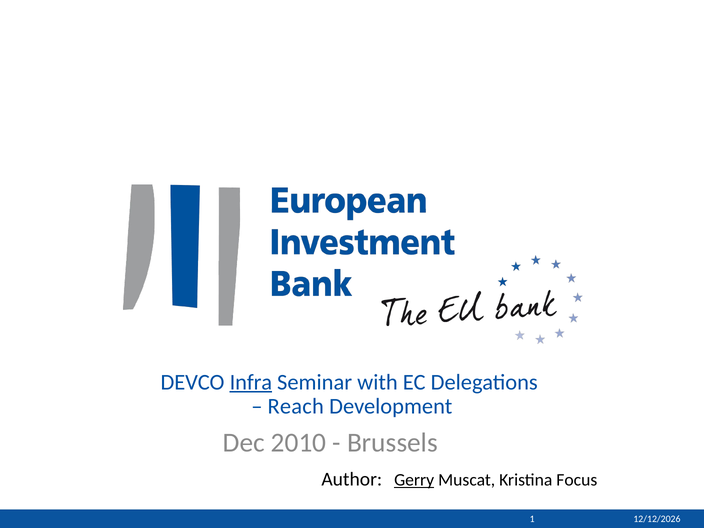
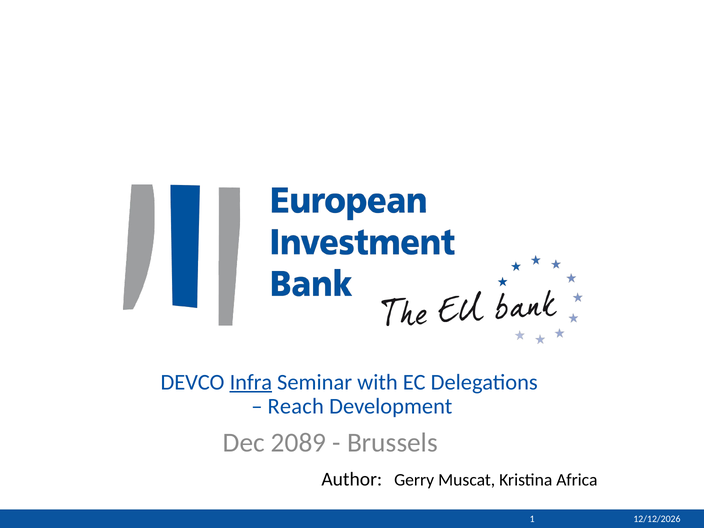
2010: 2010 -> 2089
Gerry underline: present -> none
Focus: Focus -> Africa
